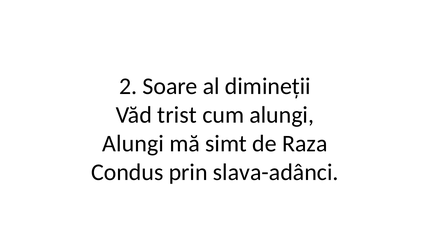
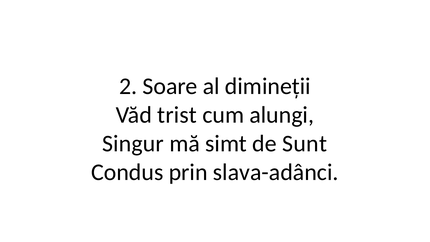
Alungi at (133, 143): Alungi -> Singur
Raza: Raza -> Sunt
